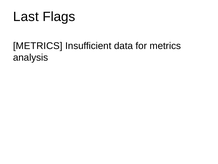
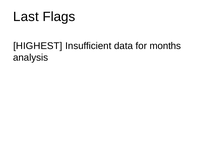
METRICS at (38, 46): METRICS -> HIGHEST
for metrics: metrics -> months
